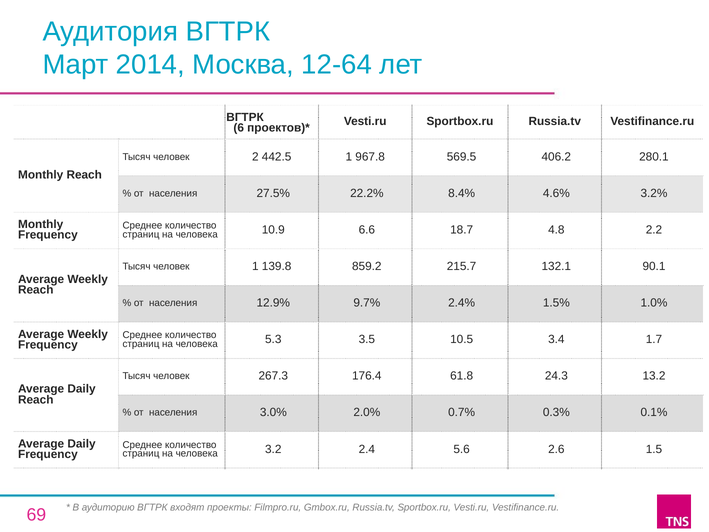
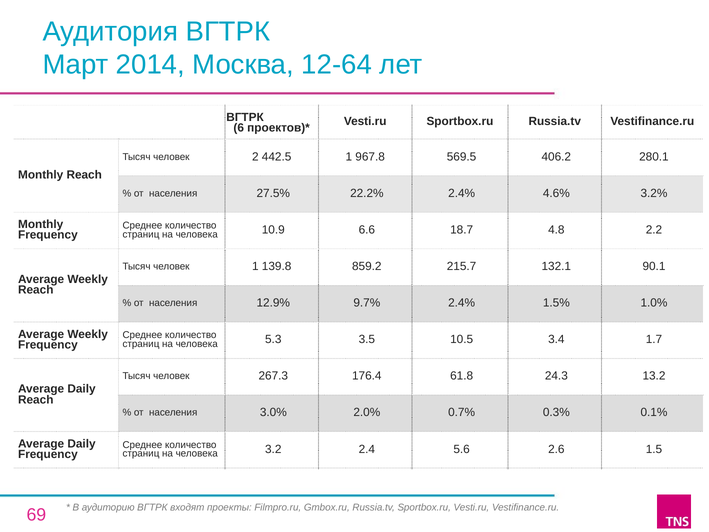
22.2% 8.4%: 8.4% -> 2.4%
